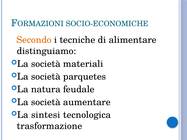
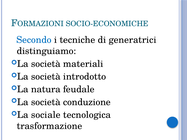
Secondo colour: orange -> blue
alimentare: alimentare -> generatrici
parquetes: parquetes -> introdotto
aumentare: aumentare -> conduzione
sintesi: sintesi -> sociale
